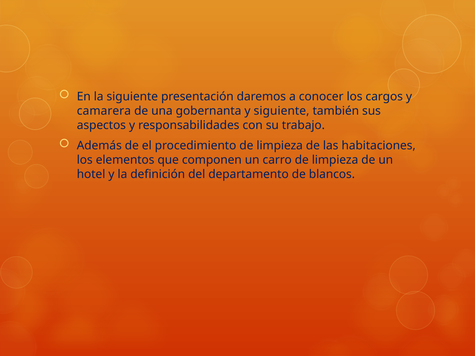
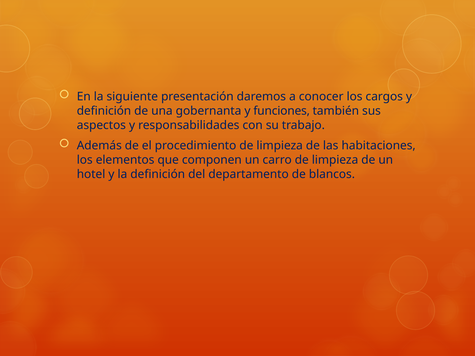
camarera at (104, 111): camarera -> definición
y siguiente: siguiente -> funciones
